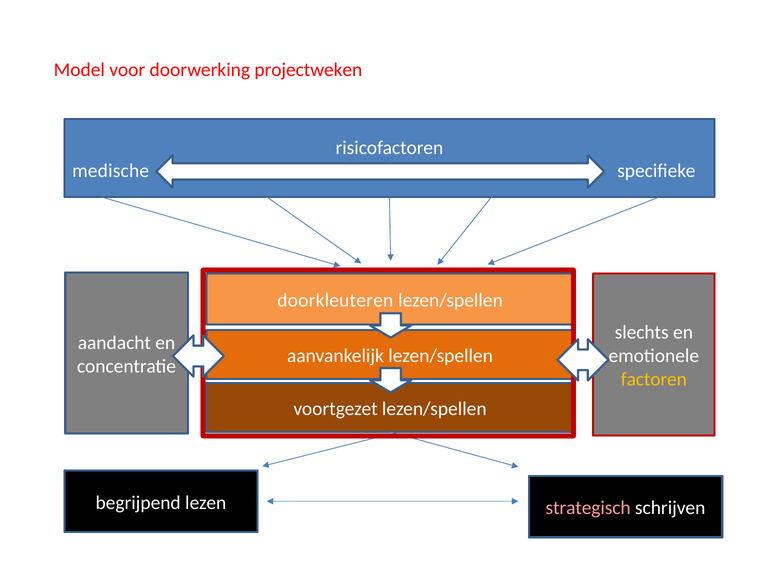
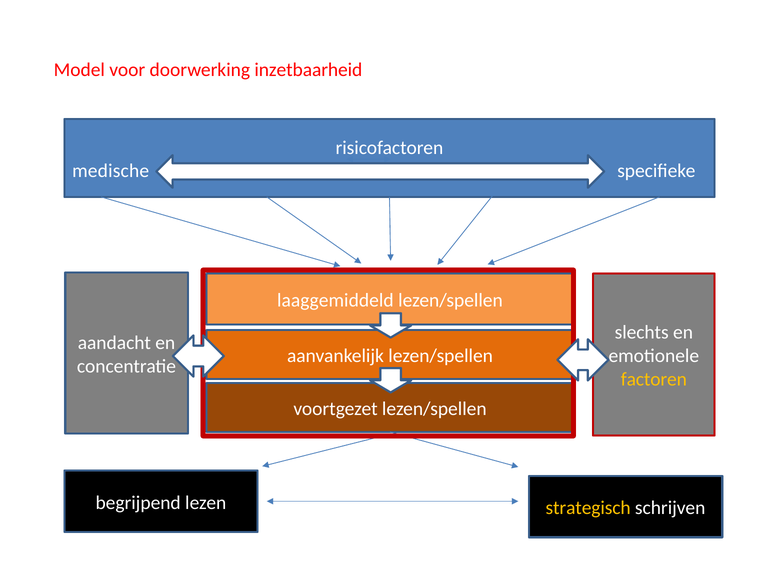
projectweken: projectweken -> inzetbaarheid
doorkleuteren: doorkleuteren -> laaggemiddeld
strategisch colour: pink -> yellow
